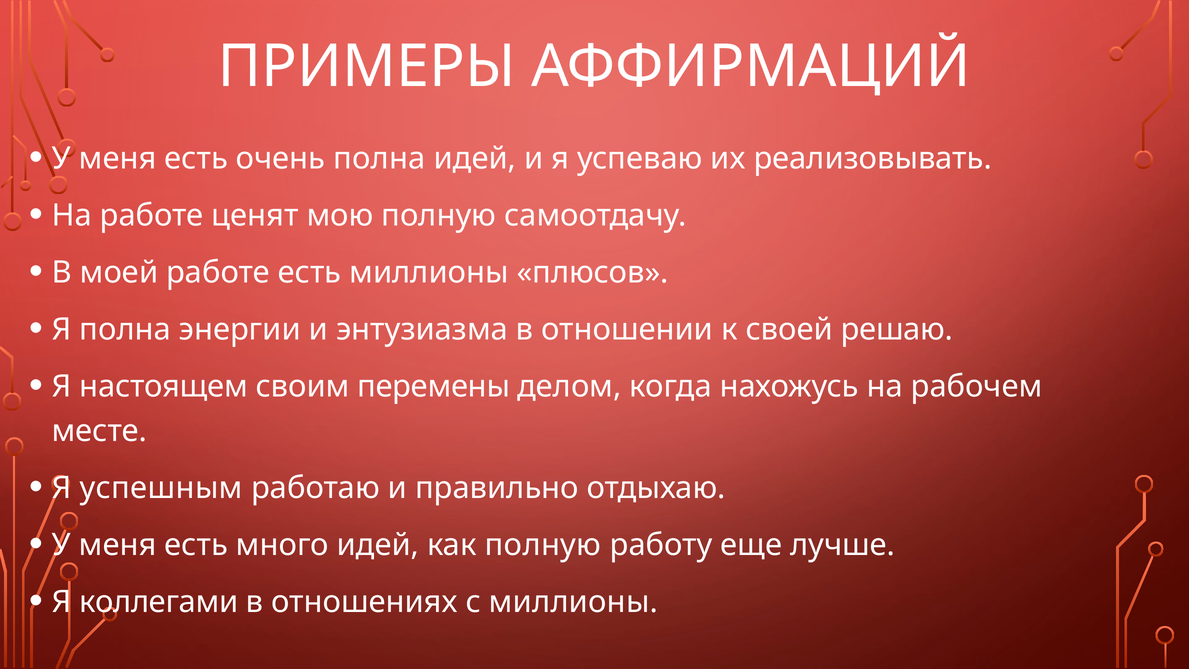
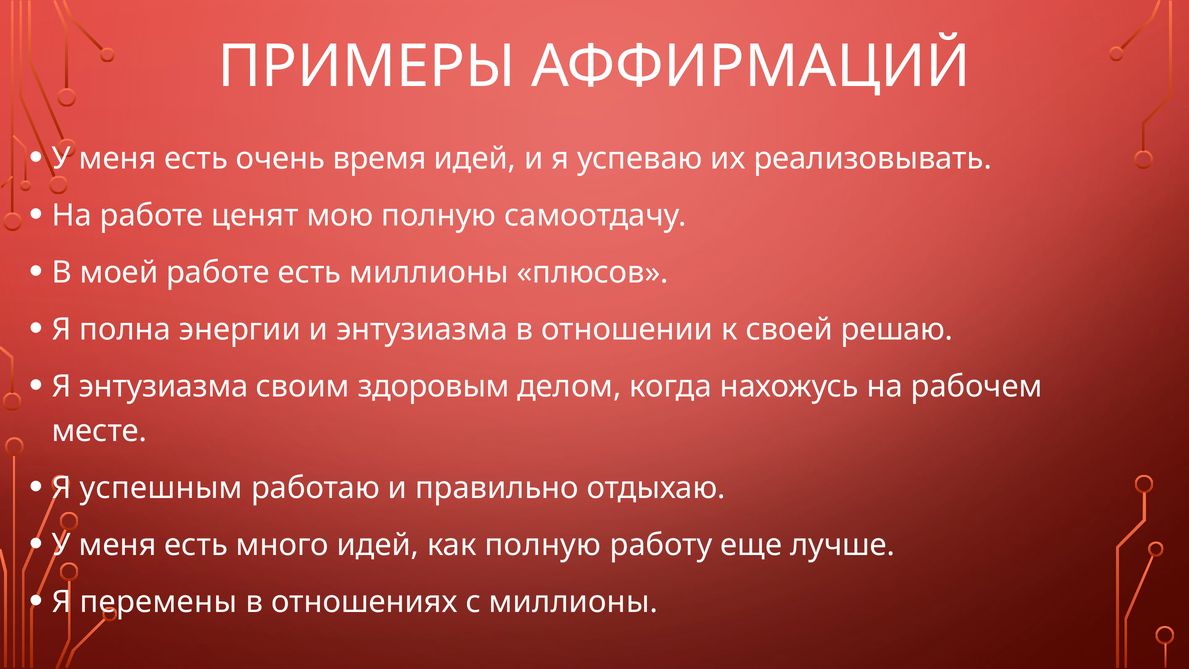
очень полна: полна -> время
Я настоящем: настоящем -> энтузиазма
перемены: перемены -> здоровым
коллегами: коллегами -> перемены
